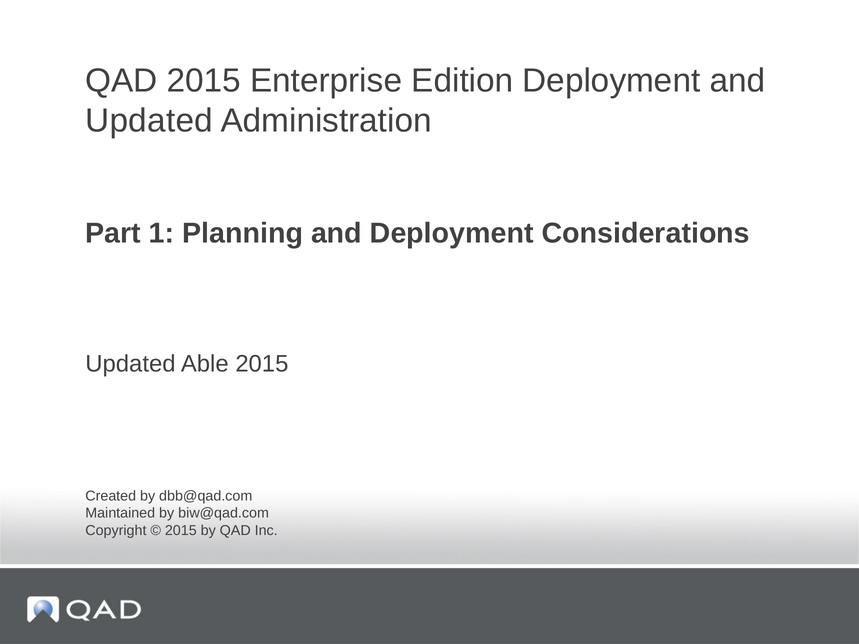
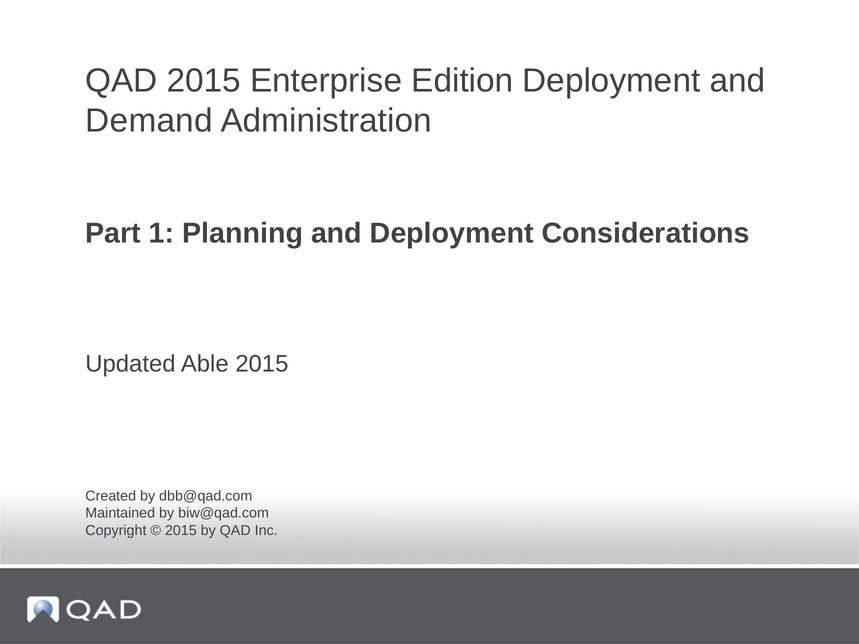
Updated at (149, 121): Updated -> Demand
